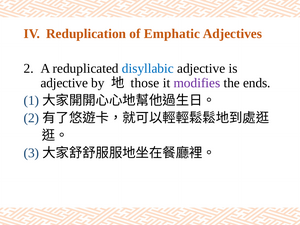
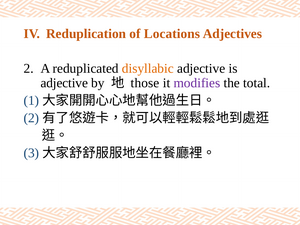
Emphatic: Emphatic -> Locations
disyllabic colour: blue -> orange
ends: ends -> total
